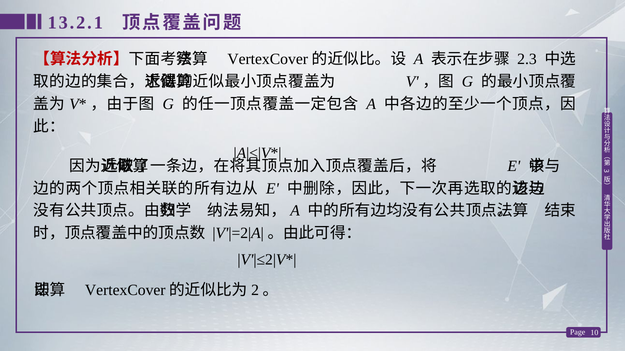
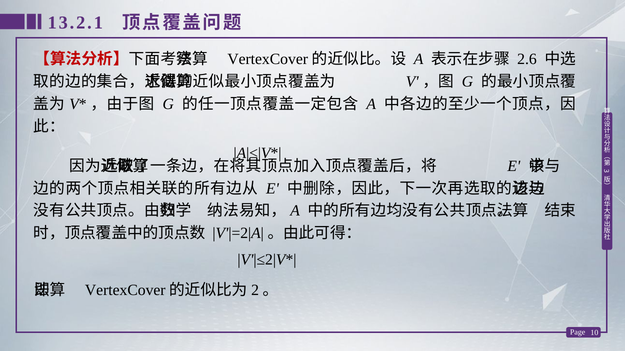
2.3: 2.3 -> 2.6
